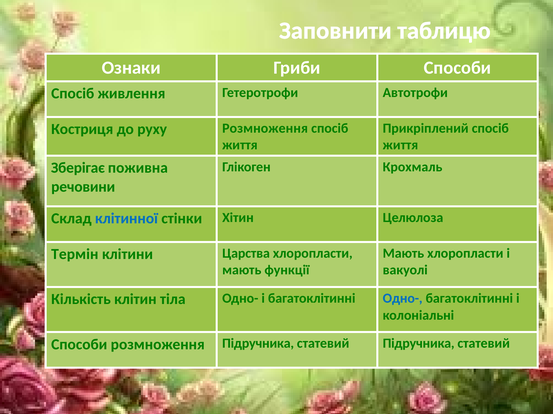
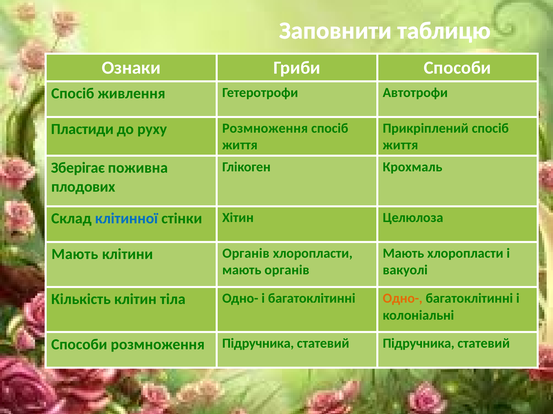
Костриця: Костриця -> Пластиди
речовини: речовини -> плодових
Термін at (75, 255): Термін -> Мають
клітини Царства: Царства -> Органів
мають функції: функції -> органів
Одно- at (403, 299) colour: blue -> orange
